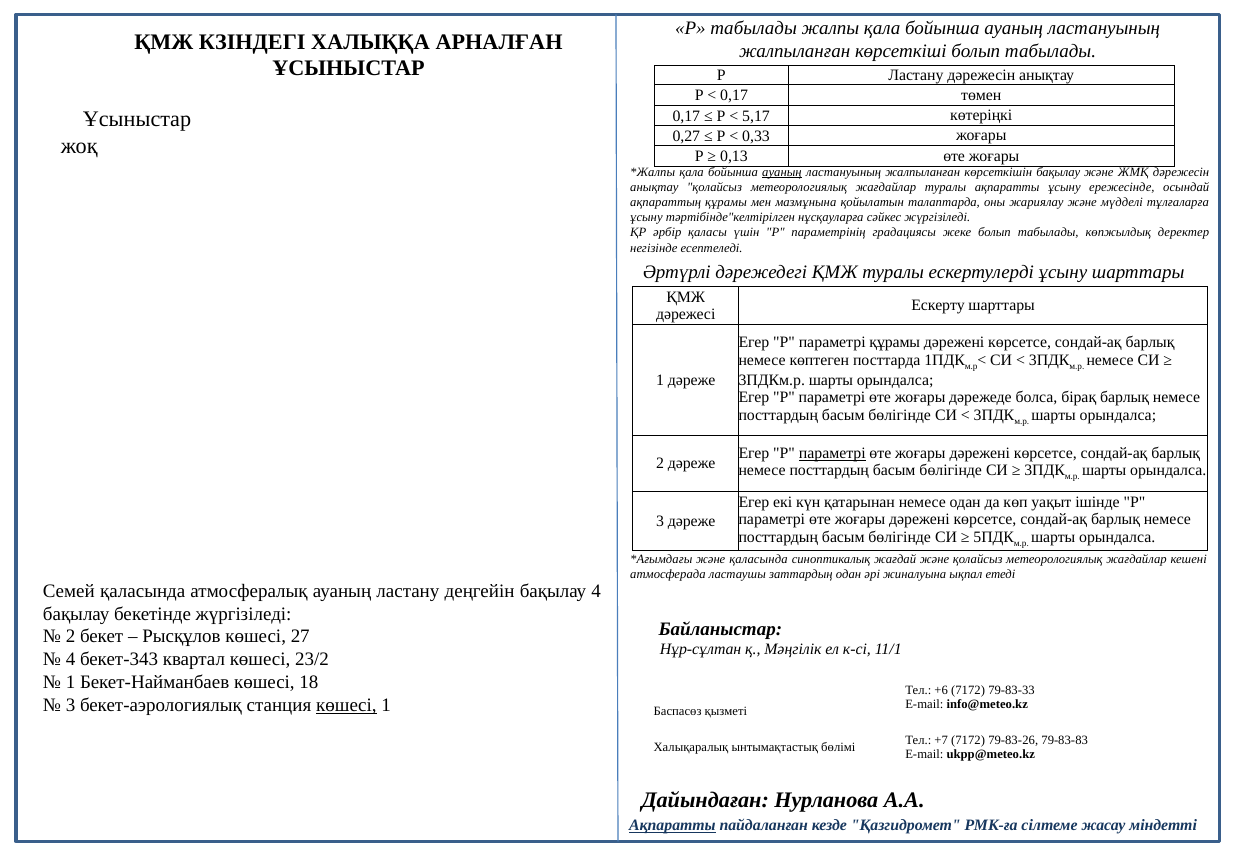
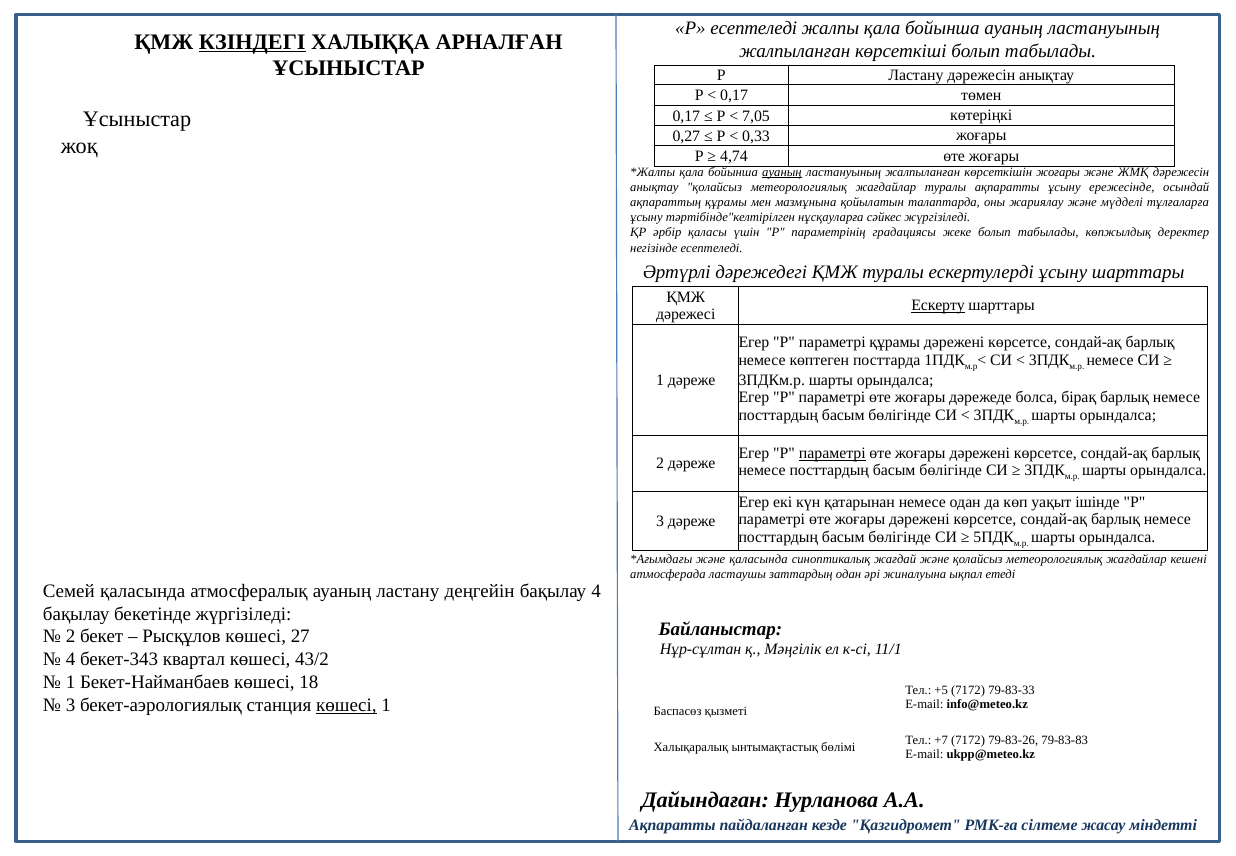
Р табылады: табылады -> есептеледі
КЗІНДЕГІ underline: none -> present
5,17: 5,17 -> 7,05
0,13: 0,13 -> 4,74
көрсеткішін бақылау: бақылау -> жоғары
Ескерту underline: none -> present
23/2: 23/2 -> 43/2
+6: +6 -> +5
Ақпаратты at (672, 825) underline: present -> none
